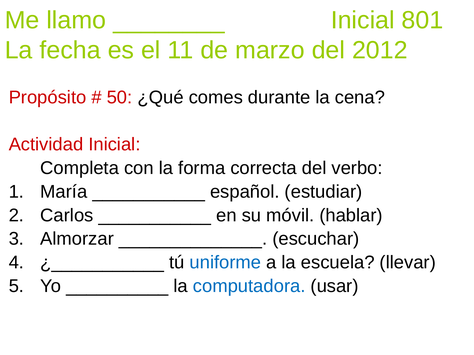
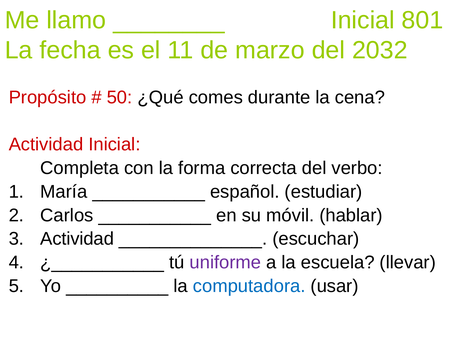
2012: 2012 -> 2032
Almorzar at (77, 239): Almorzar -> Actividad
uniforme colour: blue -> purple
